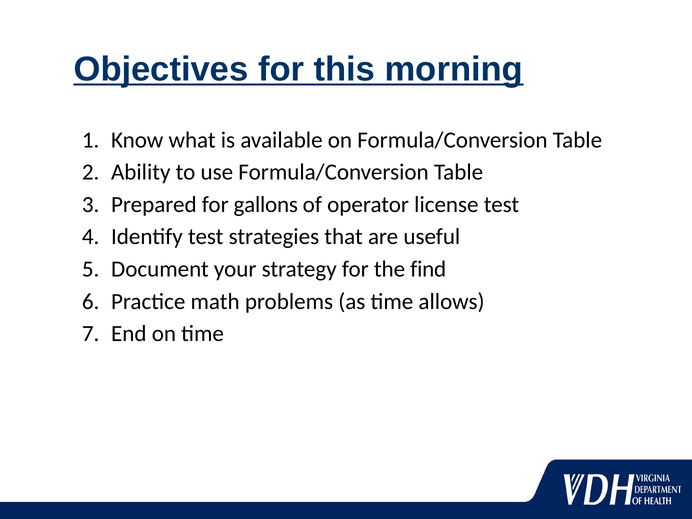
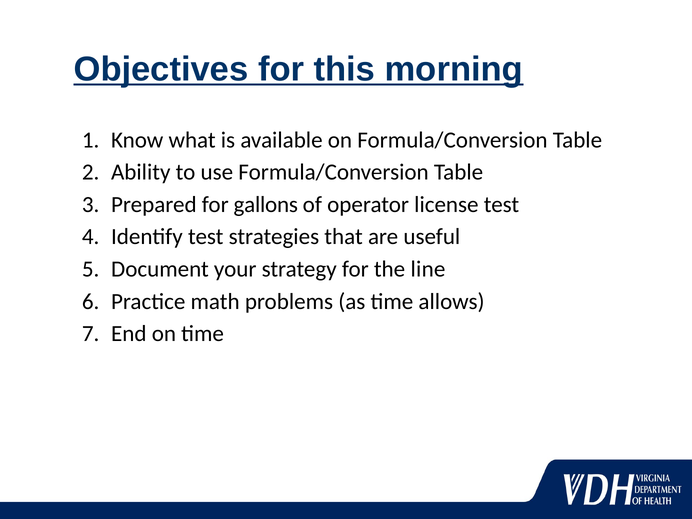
find: find -> line
